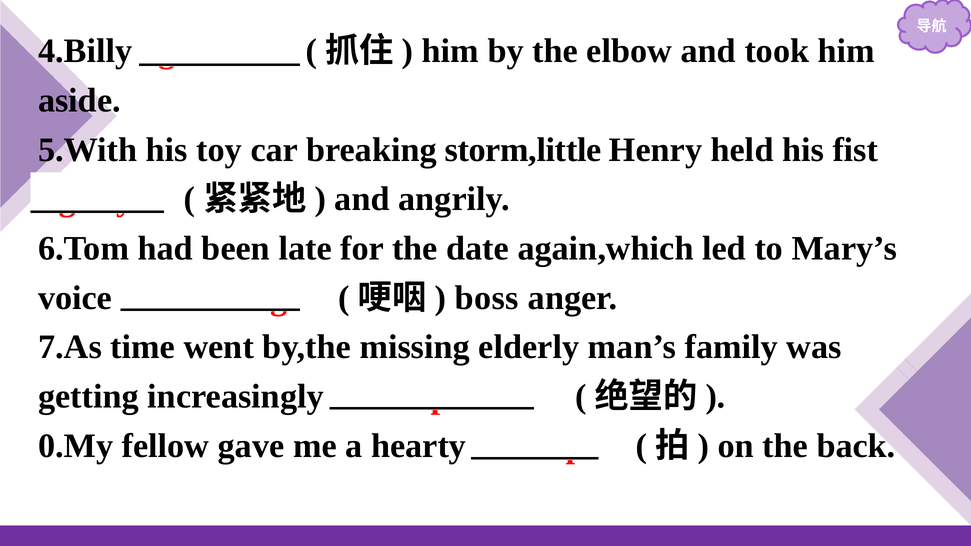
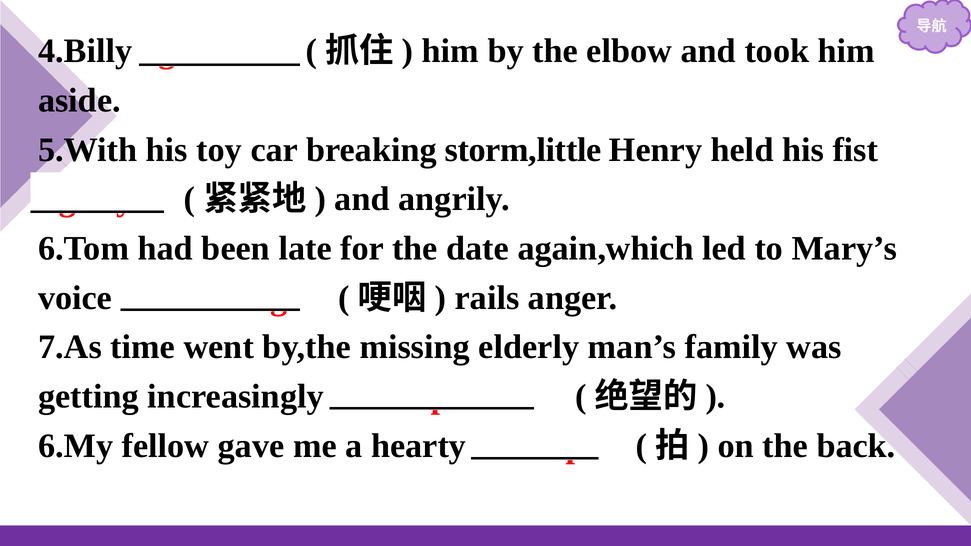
boss: boss -> rails
0.My: 0.My -> 6.My
